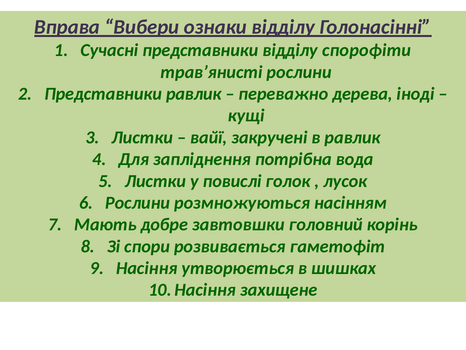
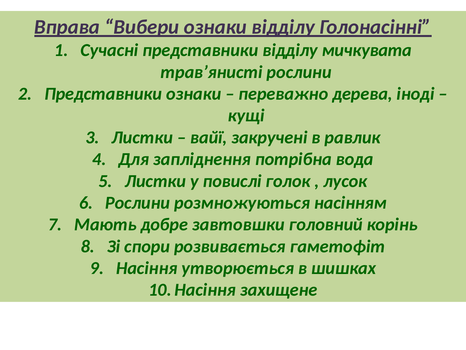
спорофіти: спорофіти -> мичкувата
Представники равлик: равлик -> ознаки
